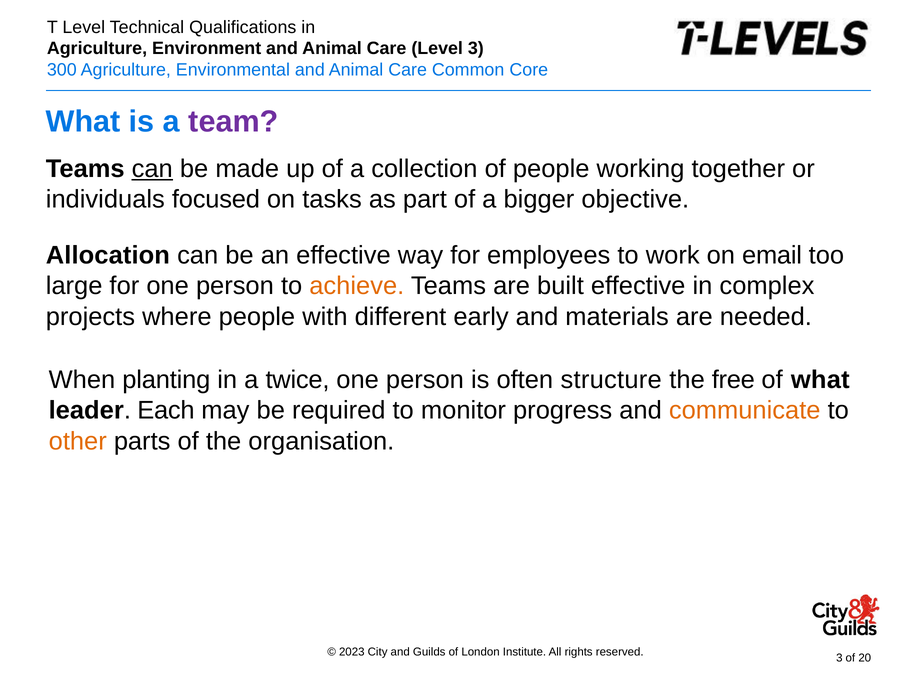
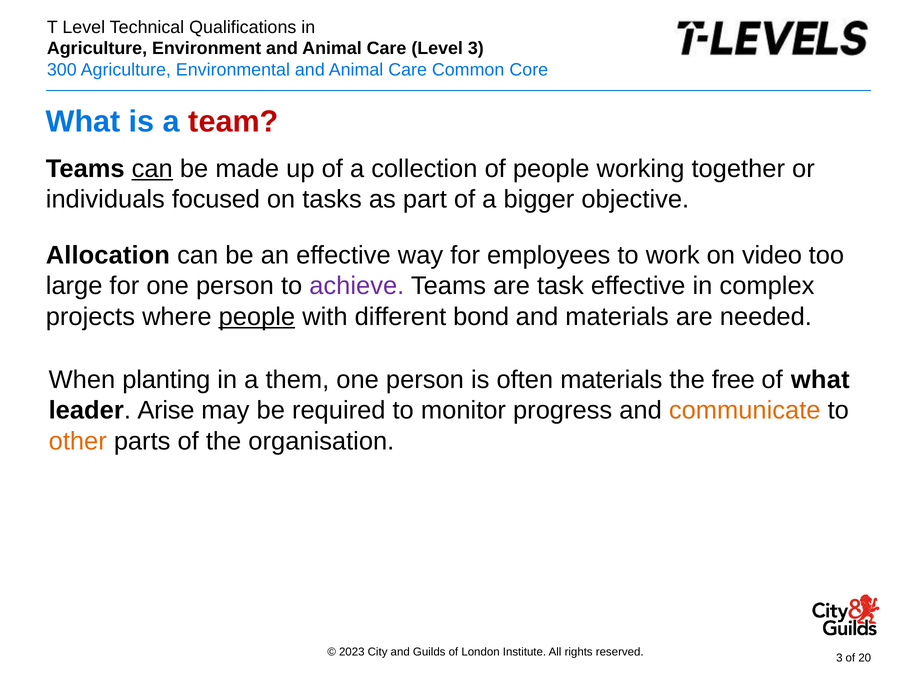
team colour: purple -> red
email: email -> video
achieve colour: orange -> purple
built: built -> task
people at (257, 317) underline: none -> present
early: early -> bond
twice: twice -> them
often structure: structure -> materials
Each: Each -> Arise
